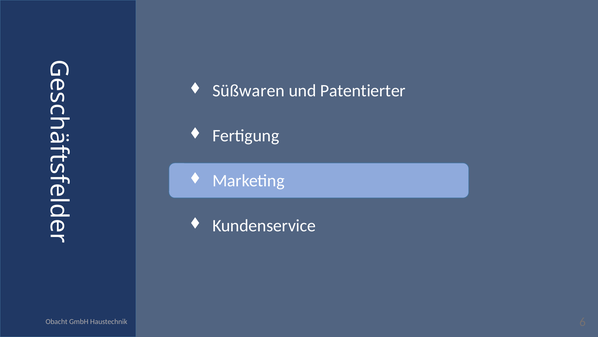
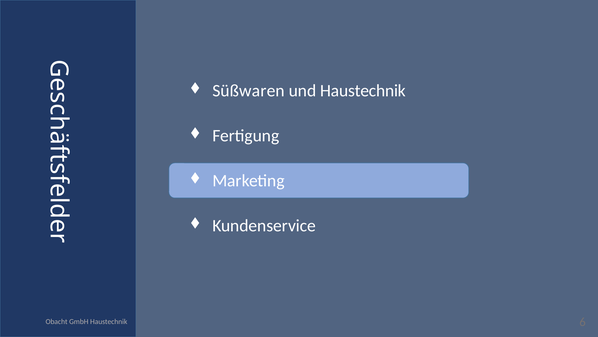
und Patentierter: Patentierter -> Haustechnik
